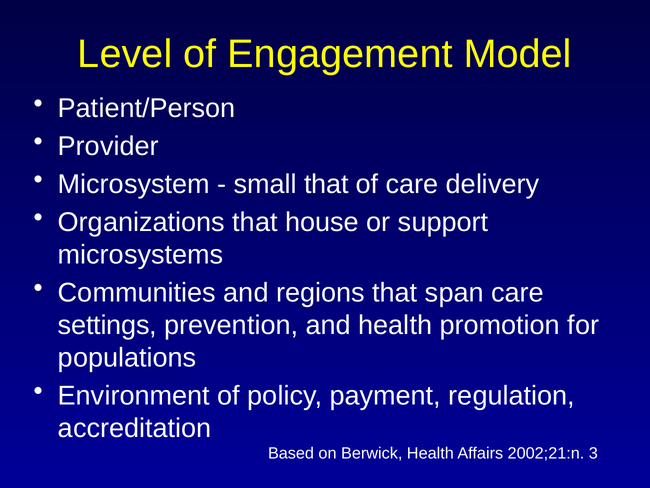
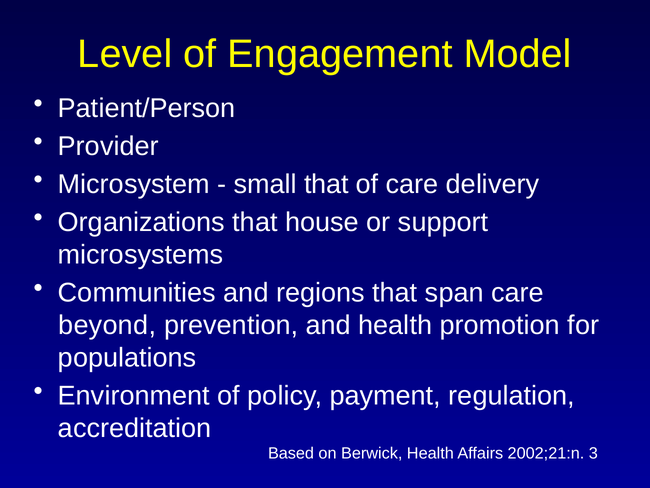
settings: settings -> beyond
